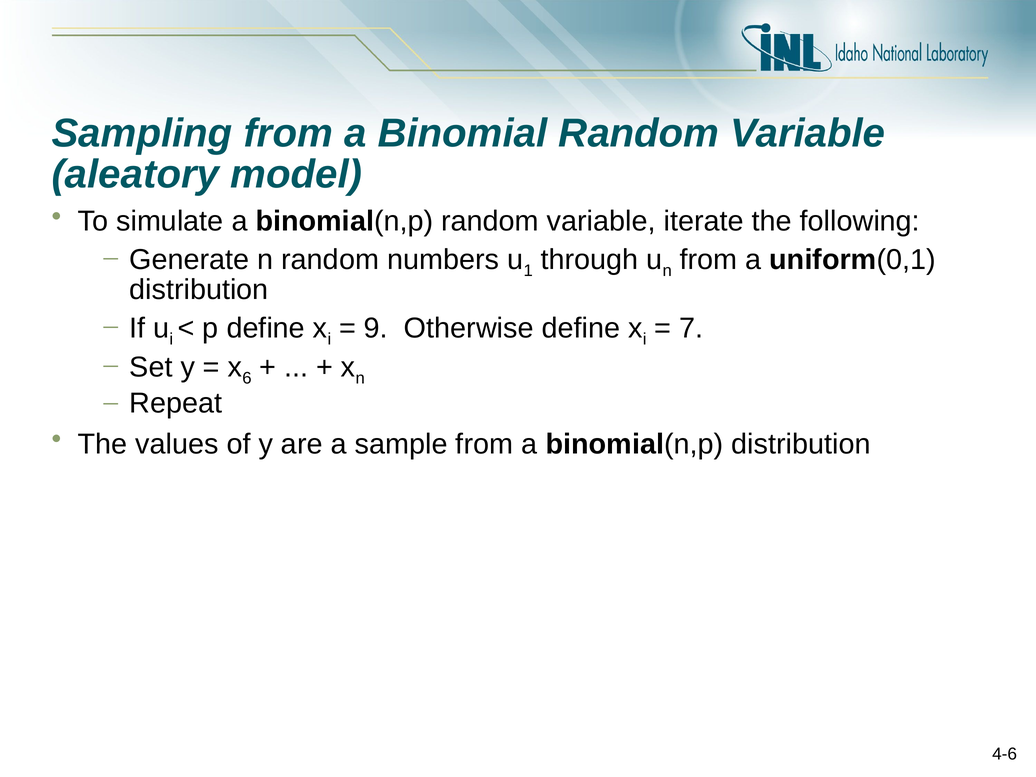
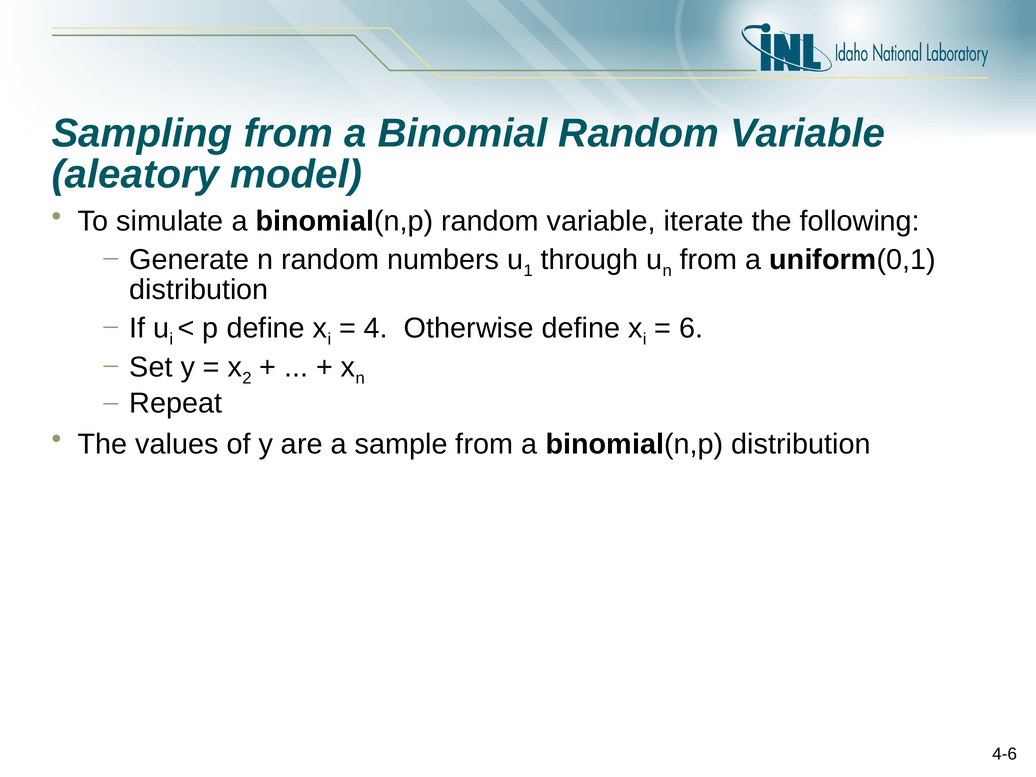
9: 9 -> 4
7: 7 -> 6
6: 6 -> 2
